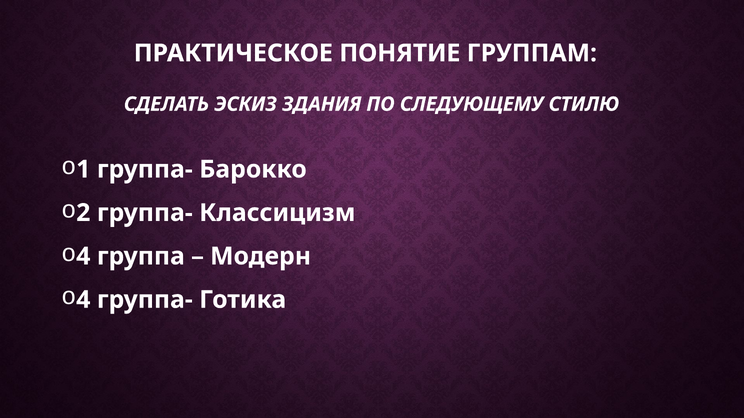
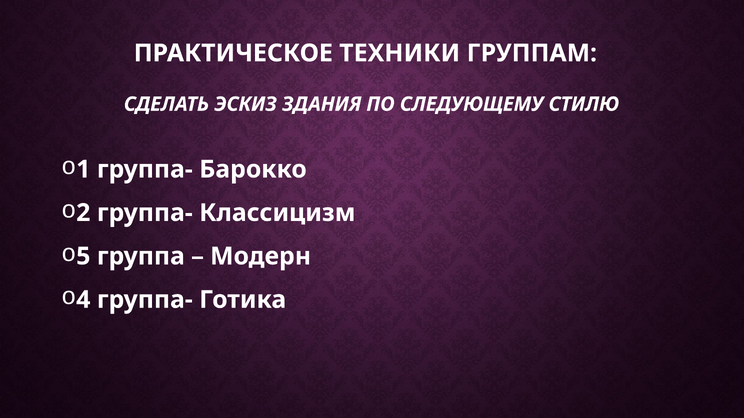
ПОНЯТИЕ: ПОНЯТИЕ -> ТЕХНИКИ
4 at (83, 257): 4 -> 5
